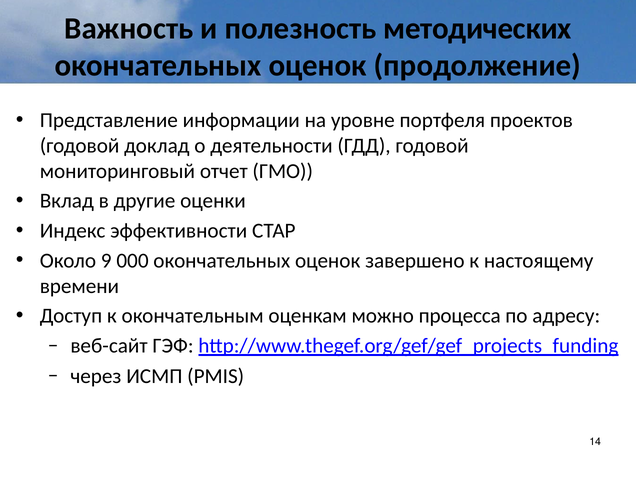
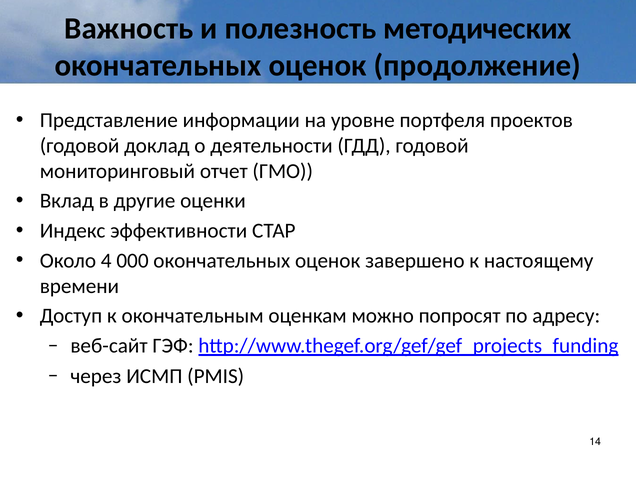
9: 9 -> 4
процесса: процесса -> попросят
